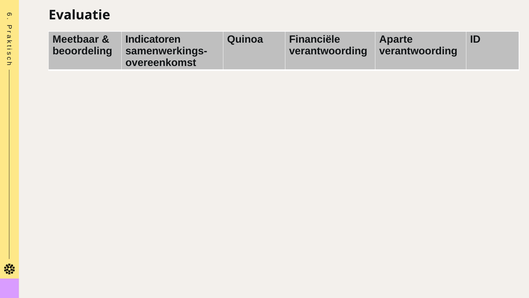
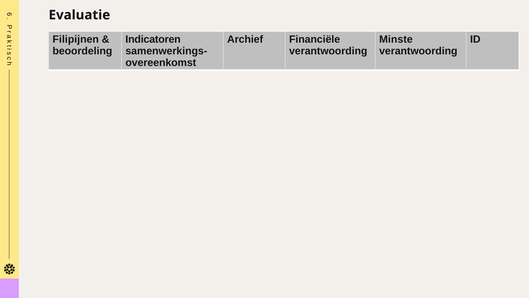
Meetbaar: Meetbaar -> Filipijnen
Quinoa: Quinoa -> Archief
Aparte: Aparte -> Minste
